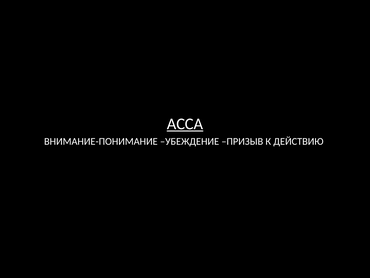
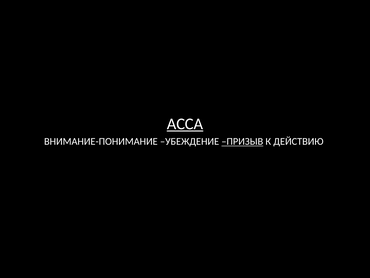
ПРИЗЫВ underline: none -> present
